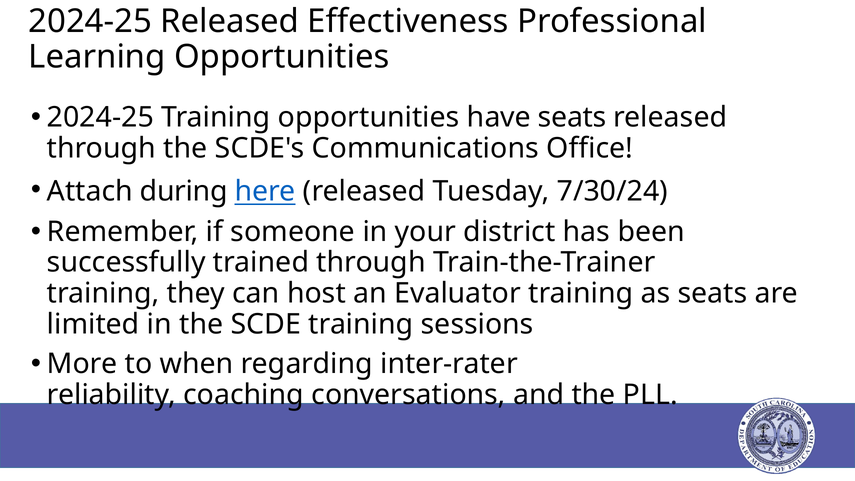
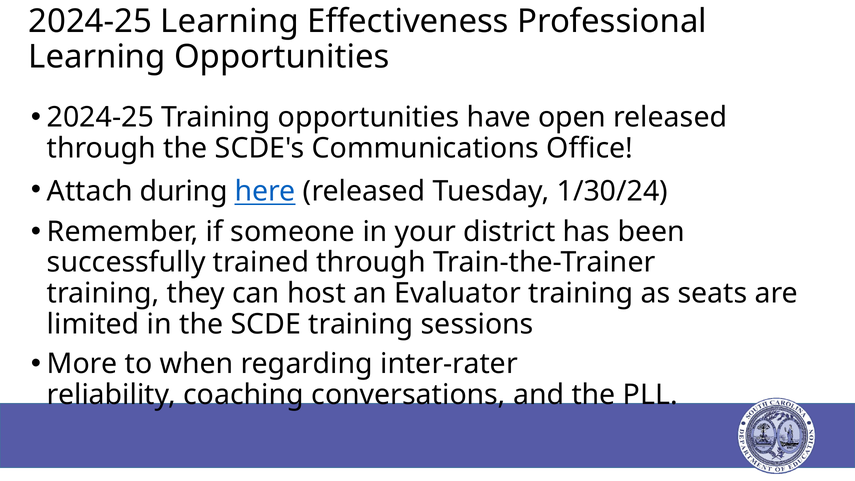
2024-25 Released: Released -> Learning
have seats: seats -> open
7/30/24: 7/30/24 -> 1/30/24
